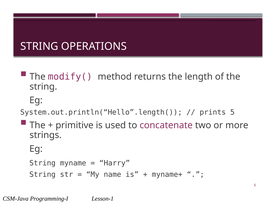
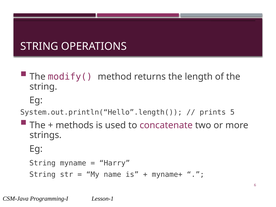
primitive: primitive -> methods
